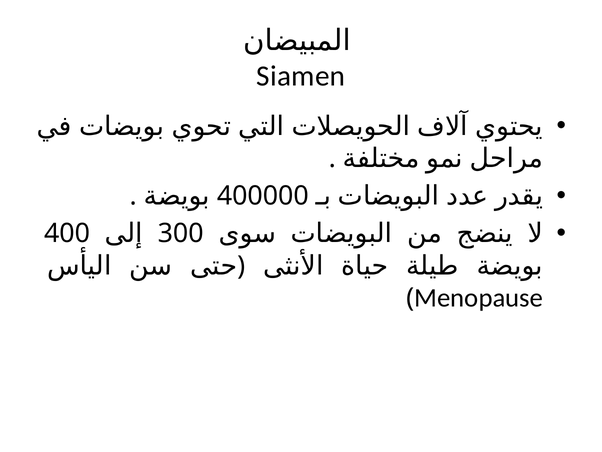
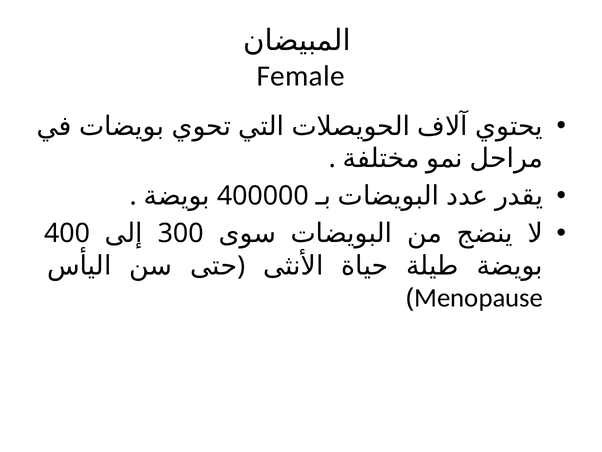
Siamen: Siamen -> Female
